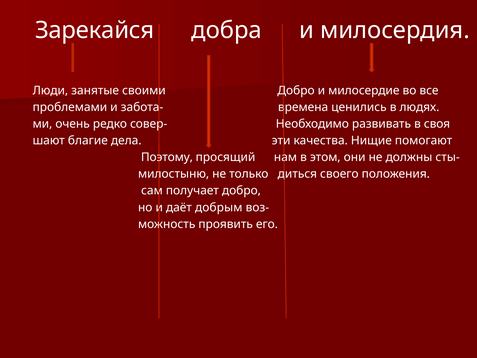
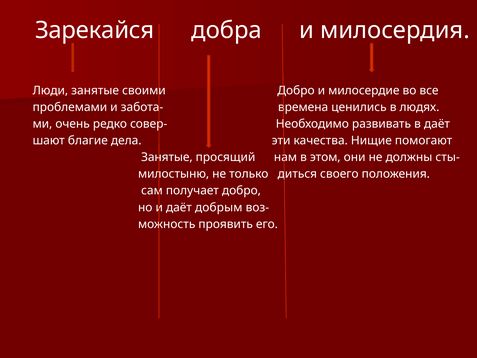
в своя: своя -> даёт
Поэтому at (167, 157): Поэтому -> Занятые
